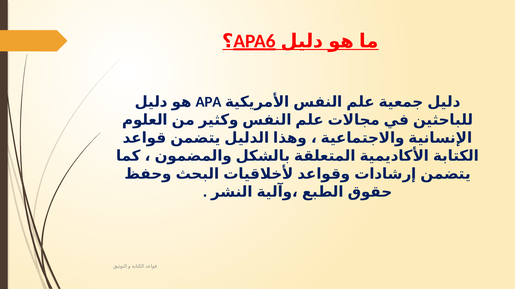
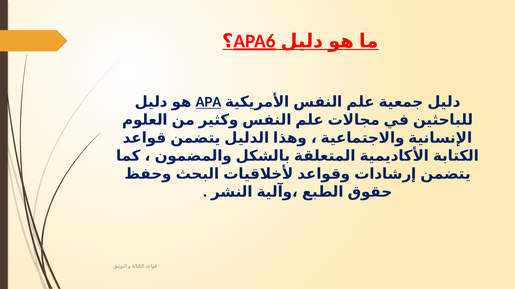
APA underline: none -> present
